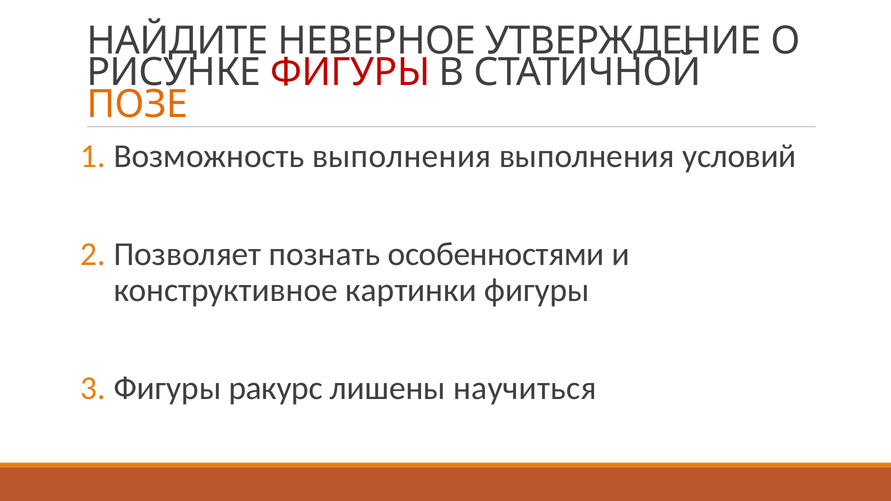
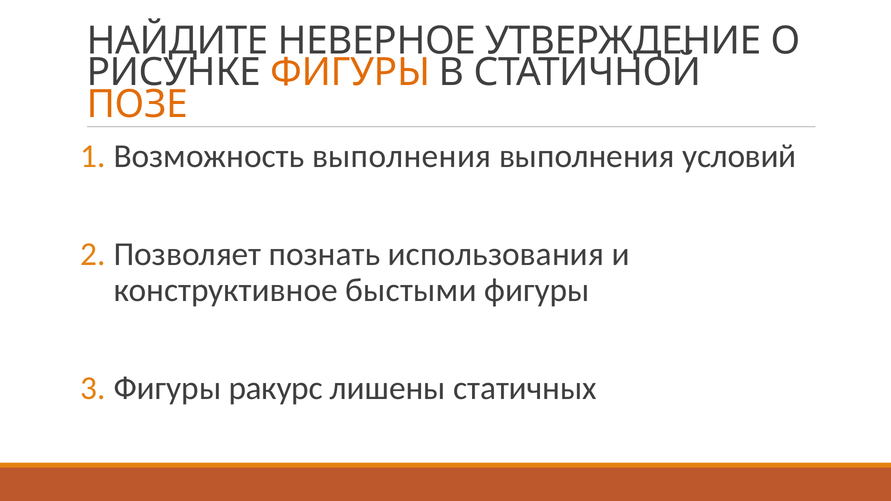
ФИГУРЫ at (350, 73) colour: red -> orange
особенностями: особенностями -> использования
картинки: картинки -> быстыми
научиться: научиться -> статичных
